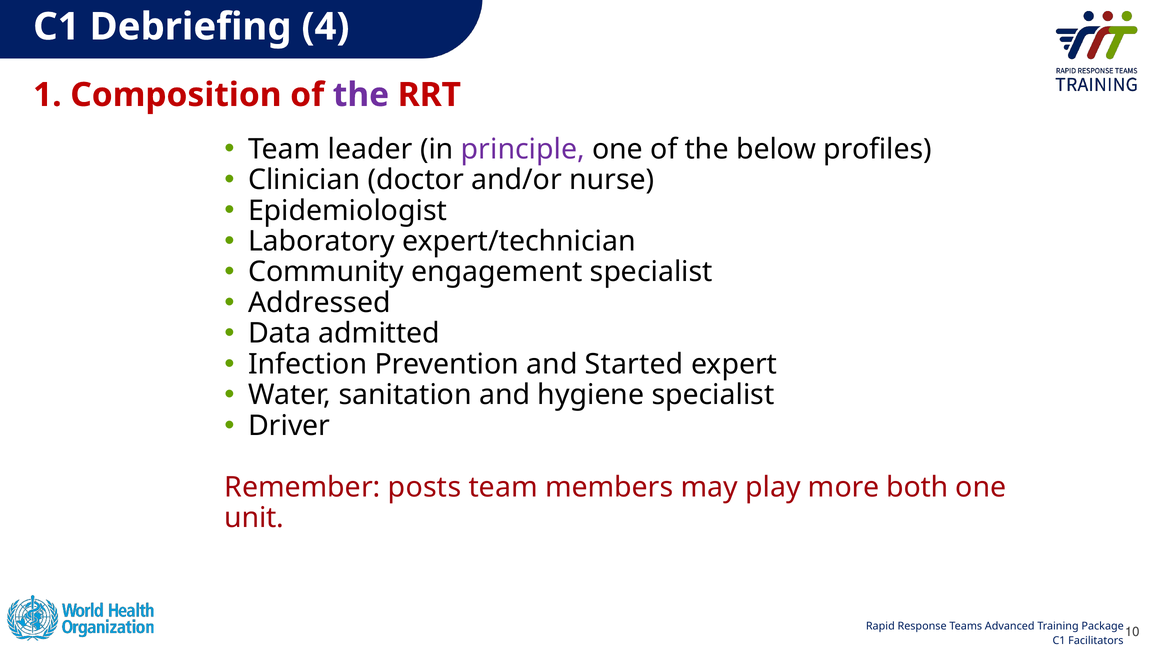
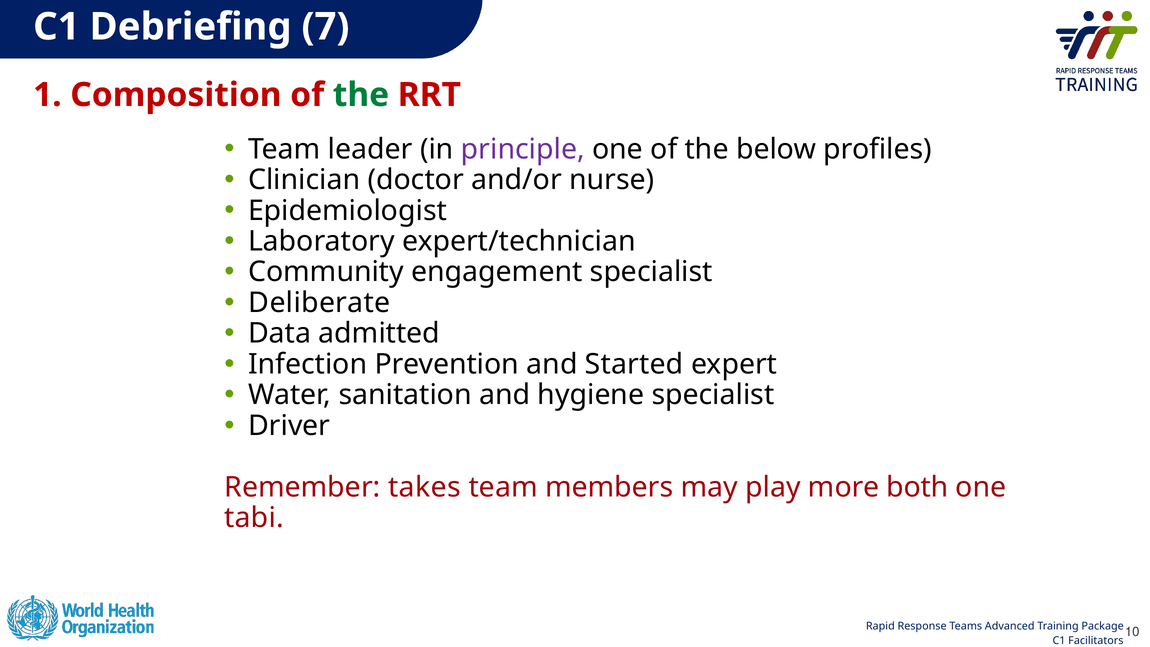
4: 4 -> 7
the at (361, 95) colour: purple -> green
Addressed: Addressed -> Deliberate
posts: posts -> takes
unit: unit -> tabi
